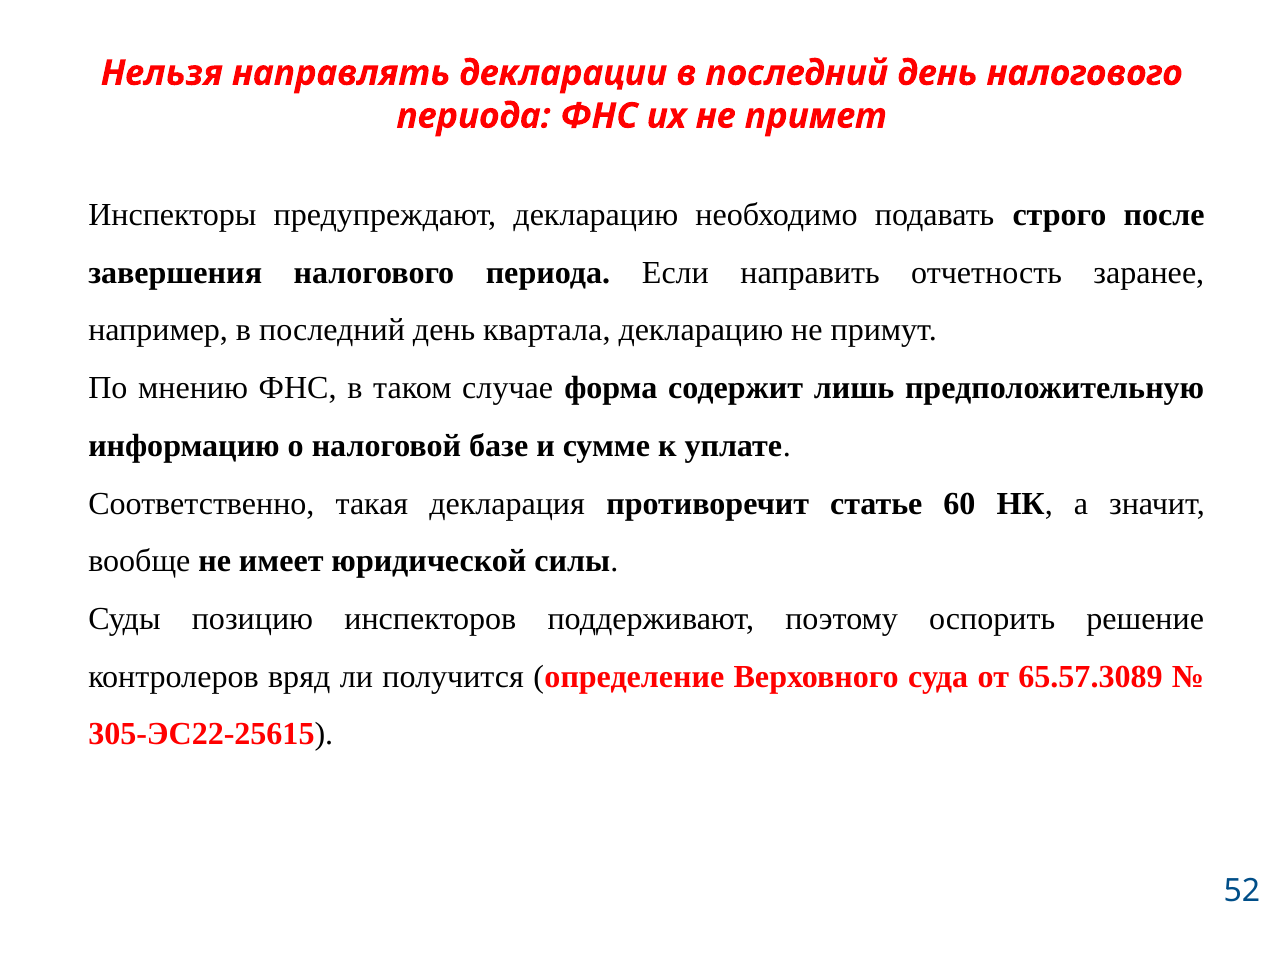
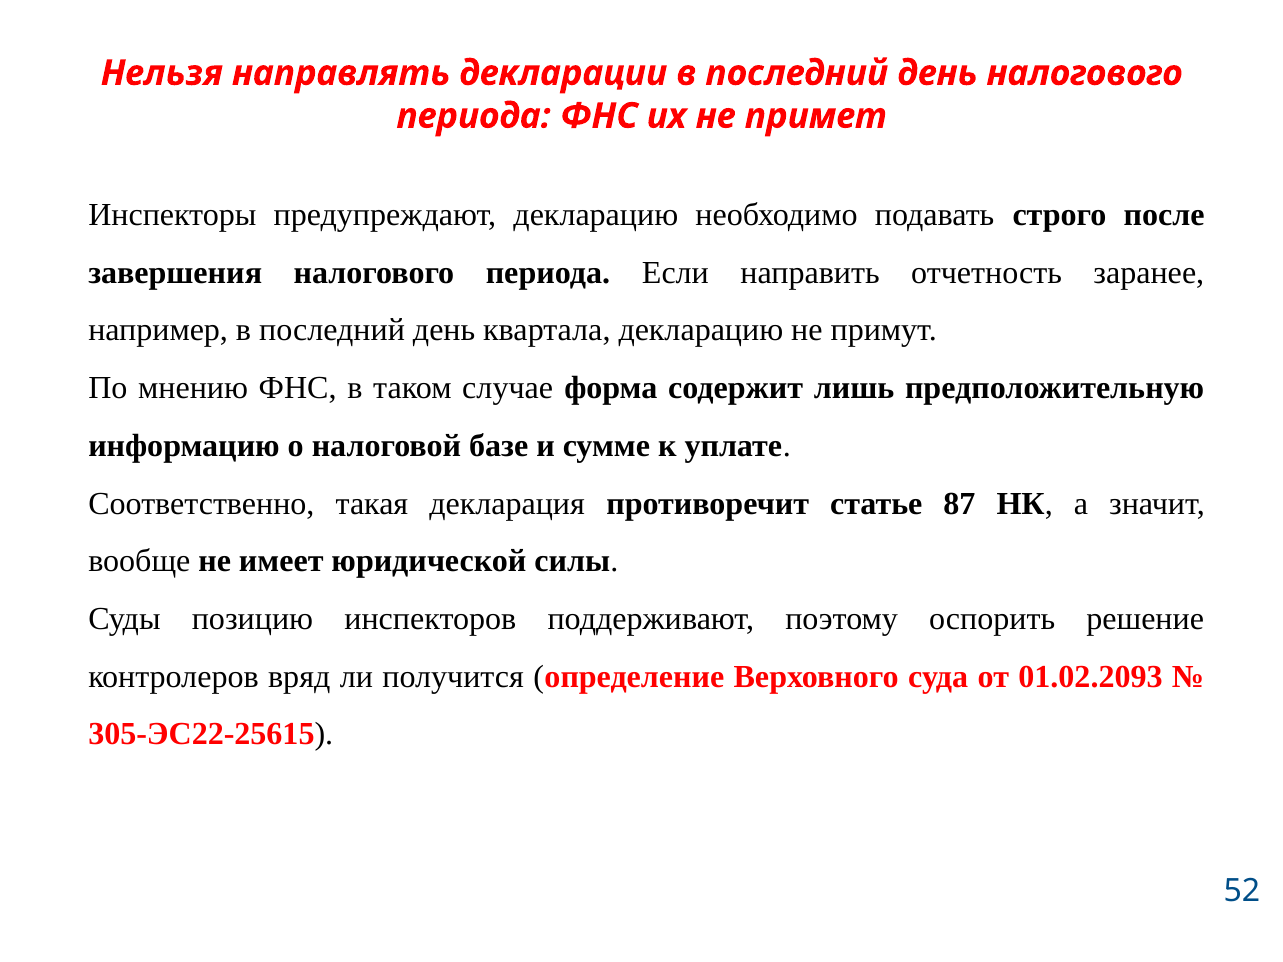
60: 60 -> 87
65.57.3089: 65.57.3089 -> 01.02.2093
